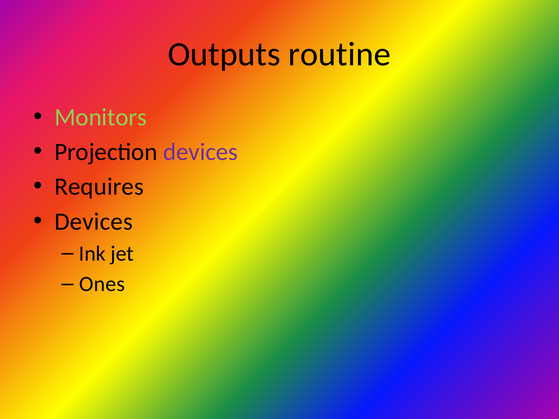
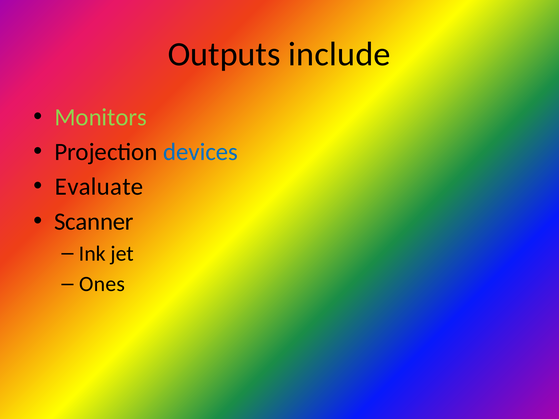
routine: routine -> include
devices at (200, 152) colour: purple -> blue
Requires: Requires -> Evaluate
Devices at (94, 222): Devices -> Scanner
